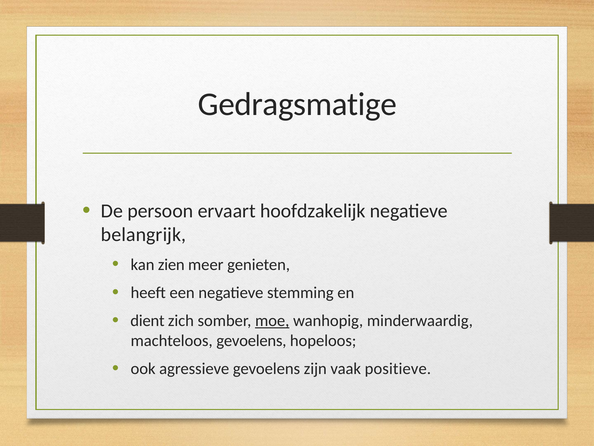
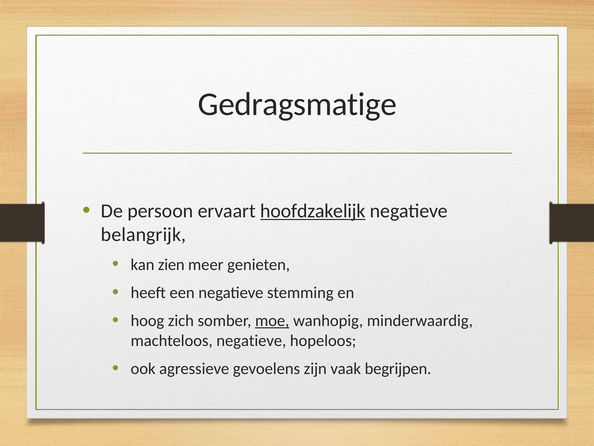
hoofdzakelijk underline: none -> present
dient: dient -> hoog
machteloos gevoelens: gevoelens -> negatieve
positieve: positieve -> begrijpen
